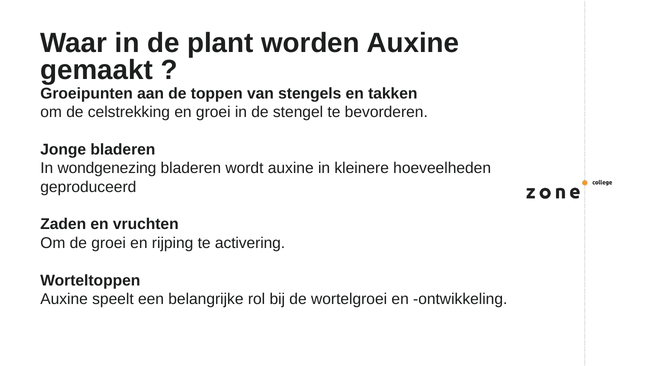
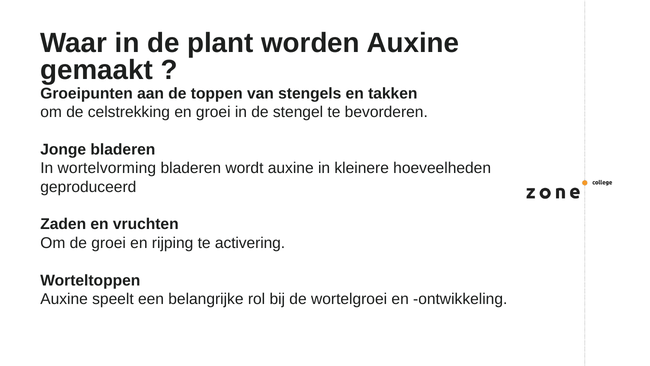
wondgenezing: wondgenezing -> wortelvorming
